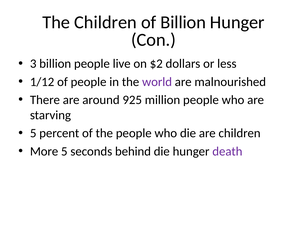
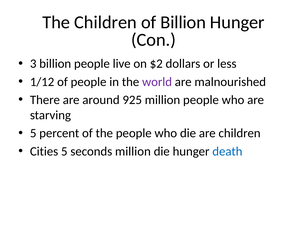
More: More -> Cities
seconds behind: behind -> million
death colour: purple -> blue
